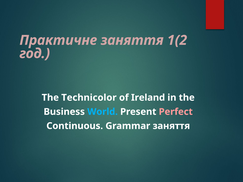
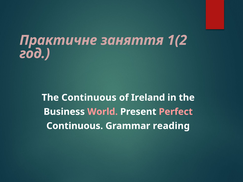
The Technicolor: Technicolor -> Continuous
World colour: light blue -> pink
Grammar заняття: заняття -> reading
